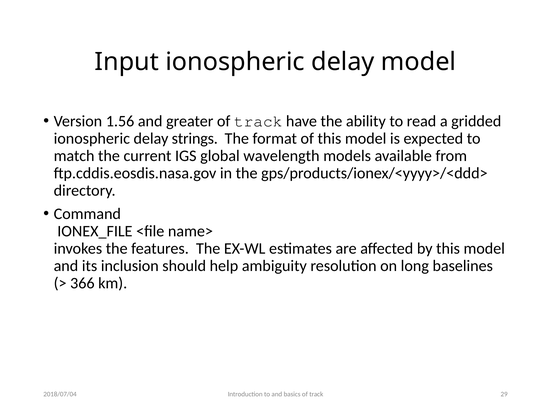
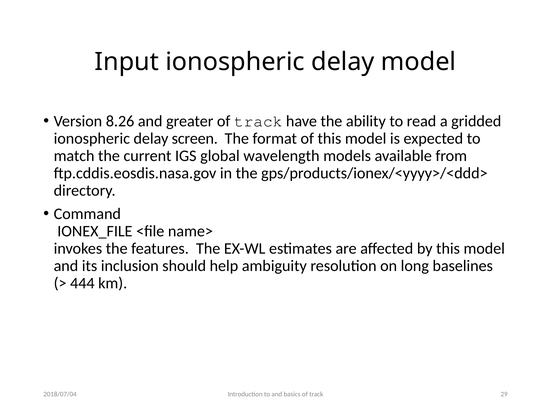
1.56: 1.56 -> 8.26
strings: strings -> screen
366: 366 -> 444
